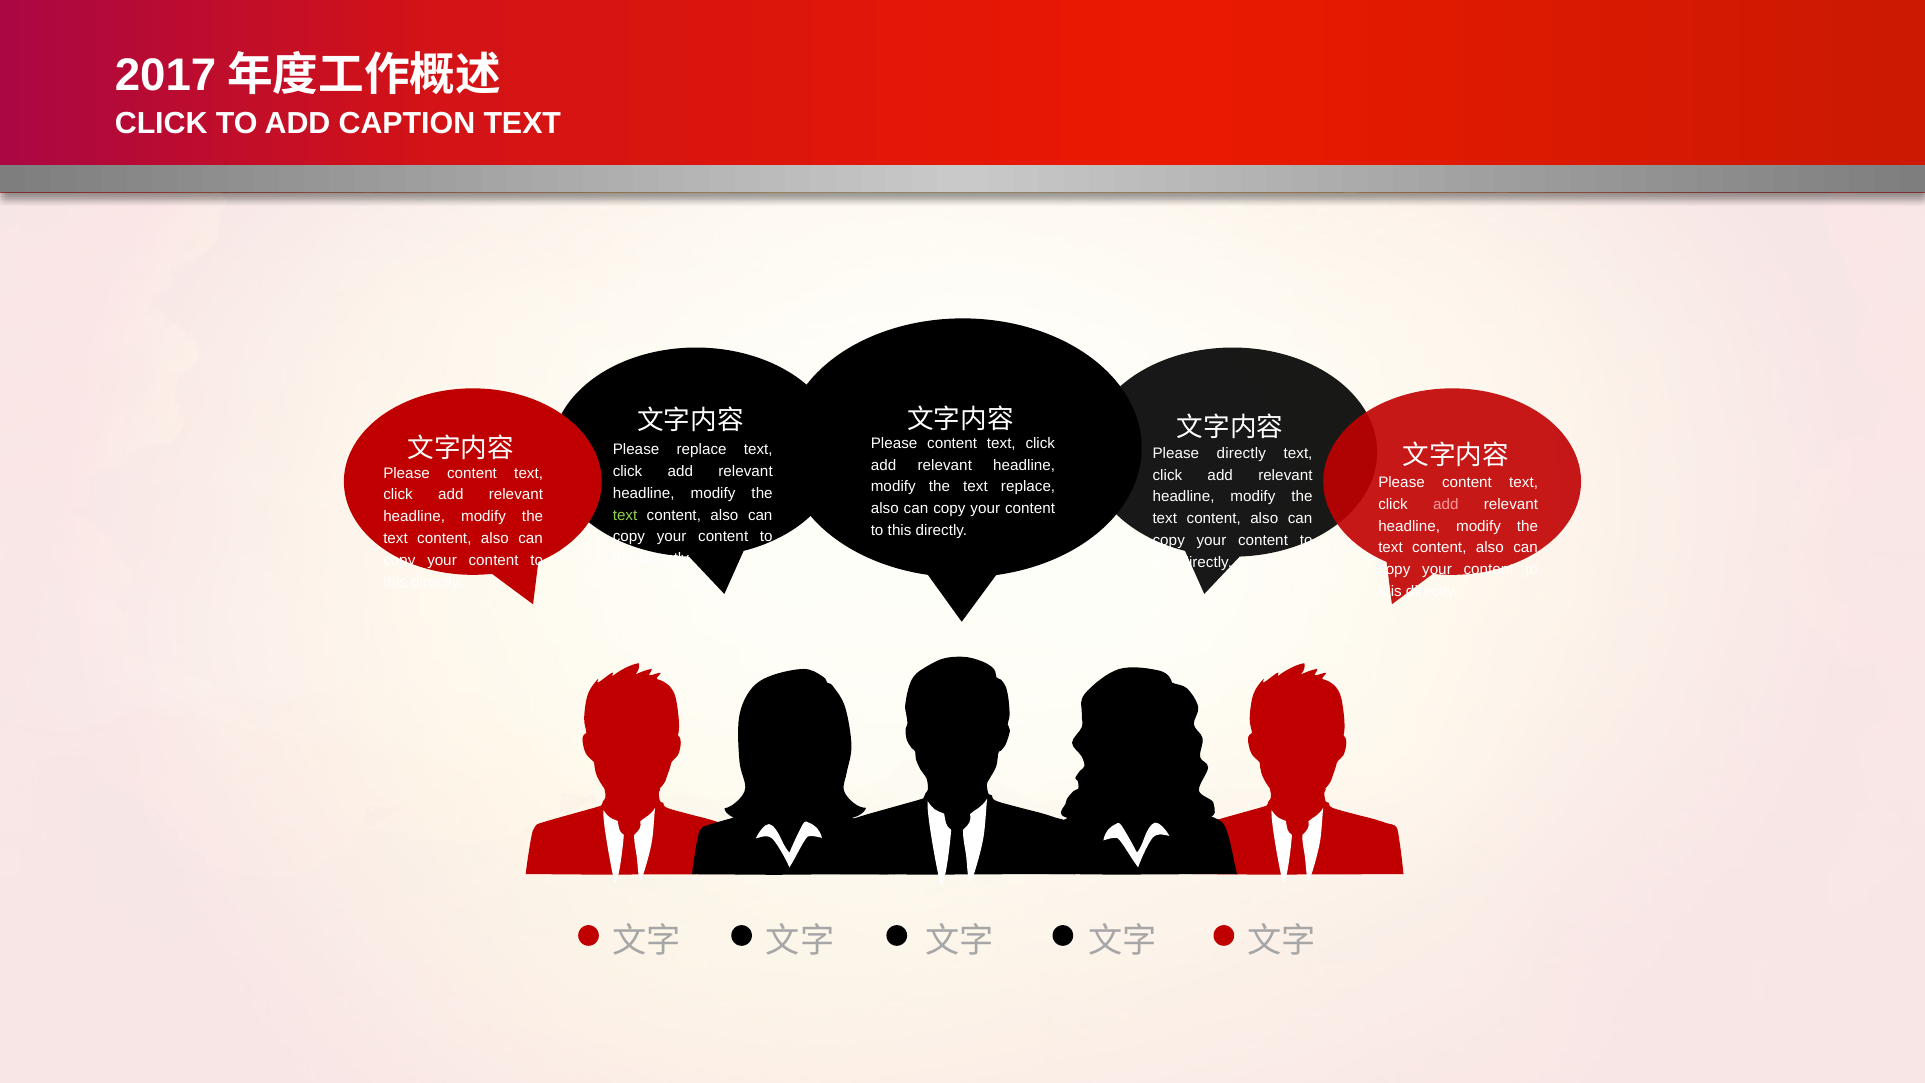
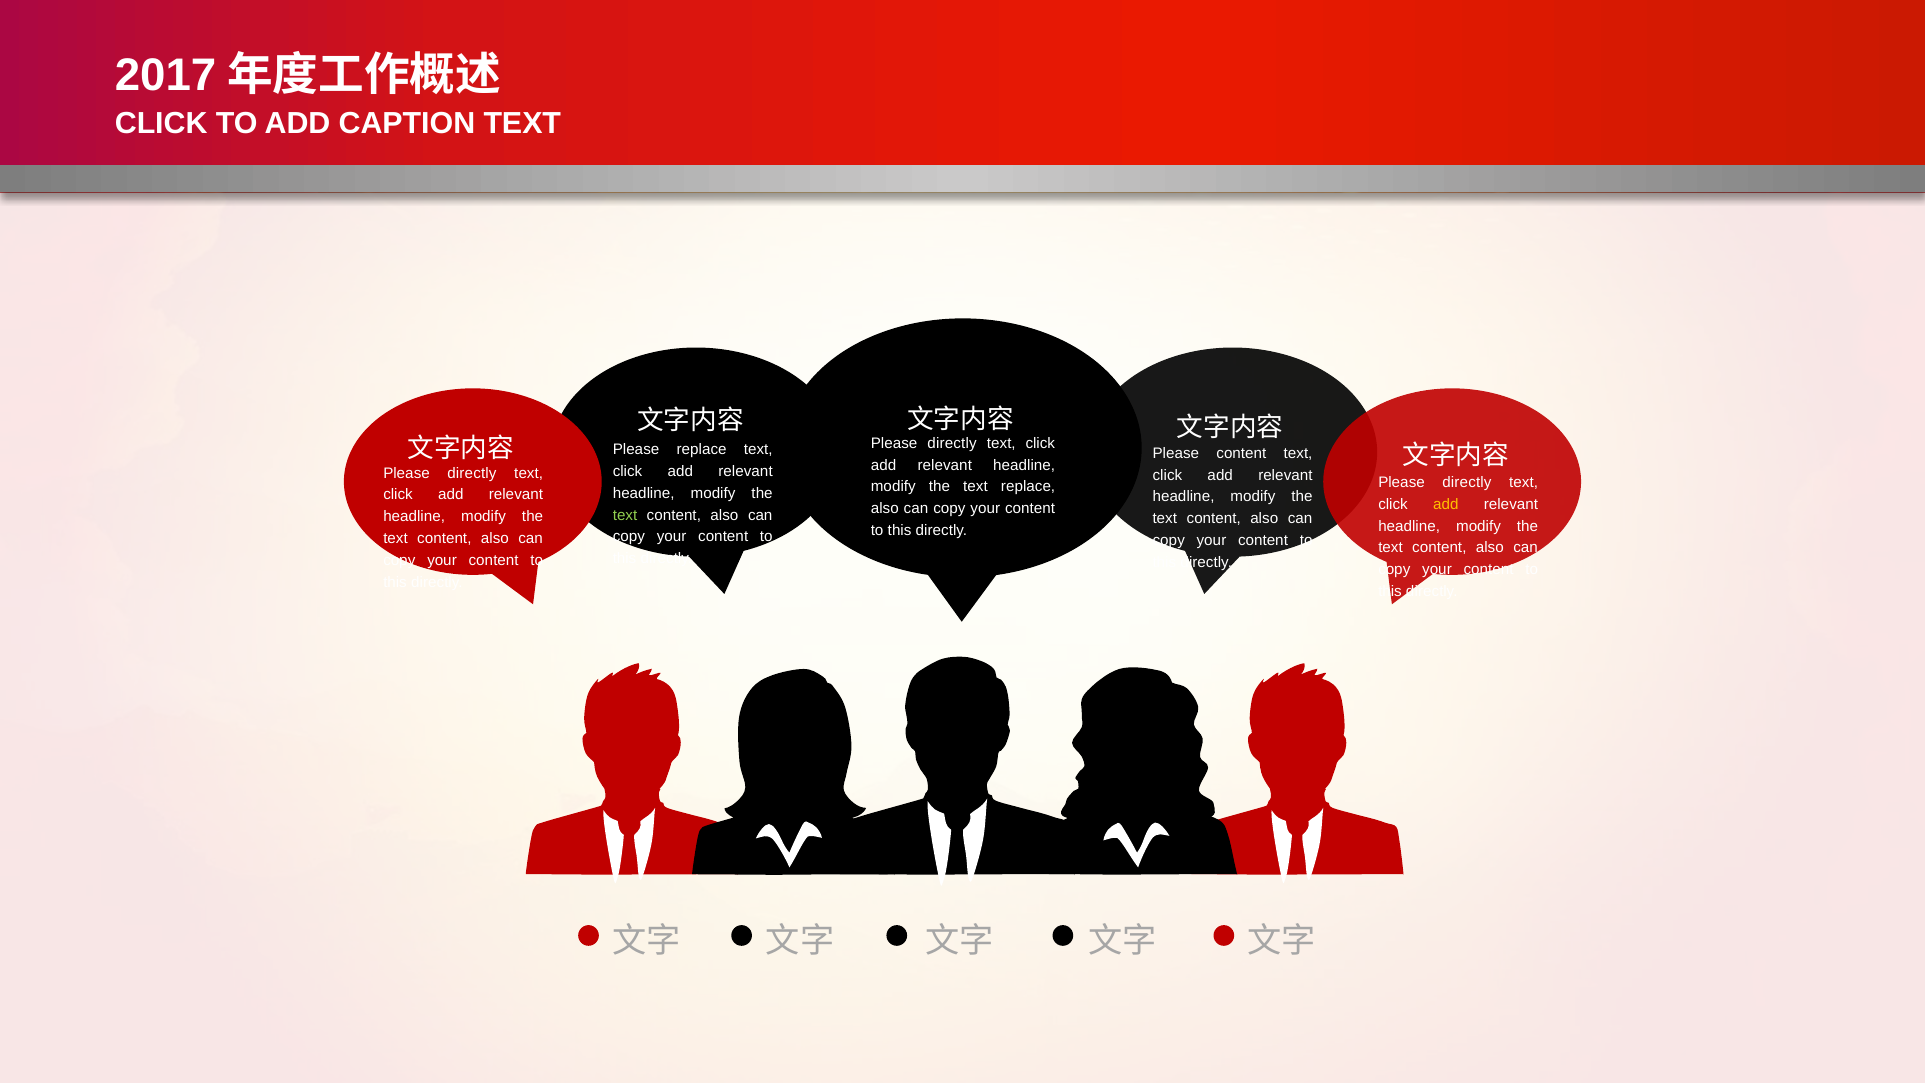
content at (952, 443): content -> directly
Please directly: directly -> content
content at (472, 473): content -> directly
content at (1467, 482): content -> directly
add at (1446, 504) colour: pink -> yellow
